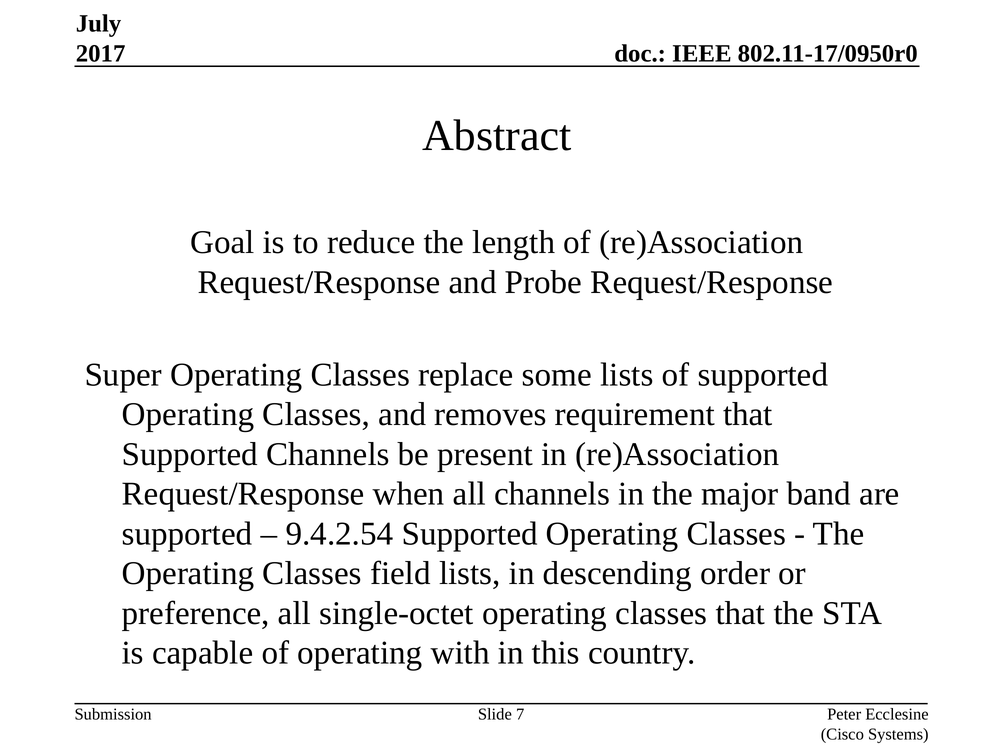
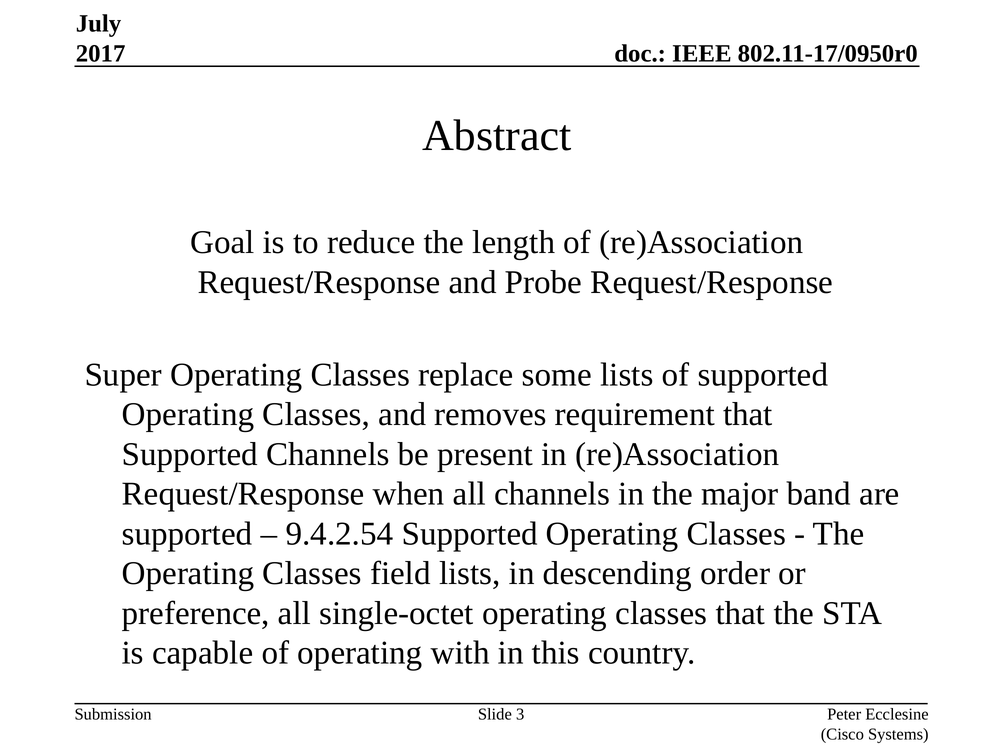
7: 7 -> 3
